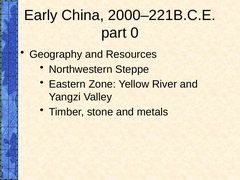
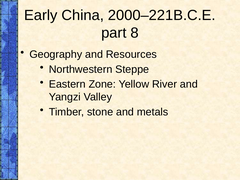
0: 0 -> 8
